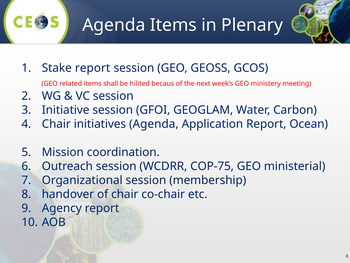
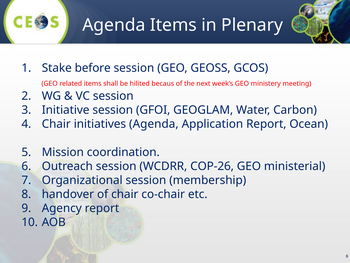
Stake report: report -> before
COP-75: COP-75 -> COP-26
